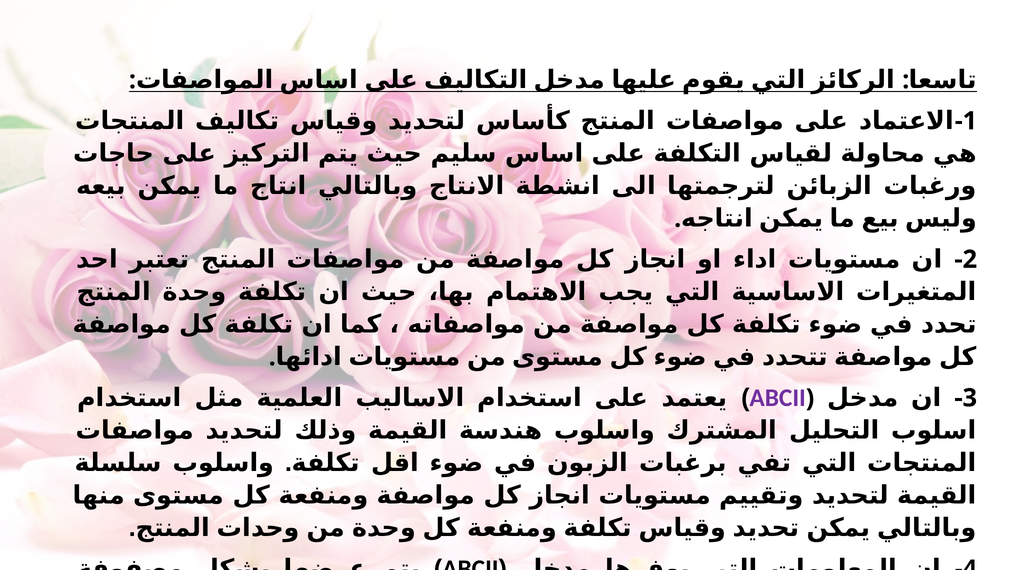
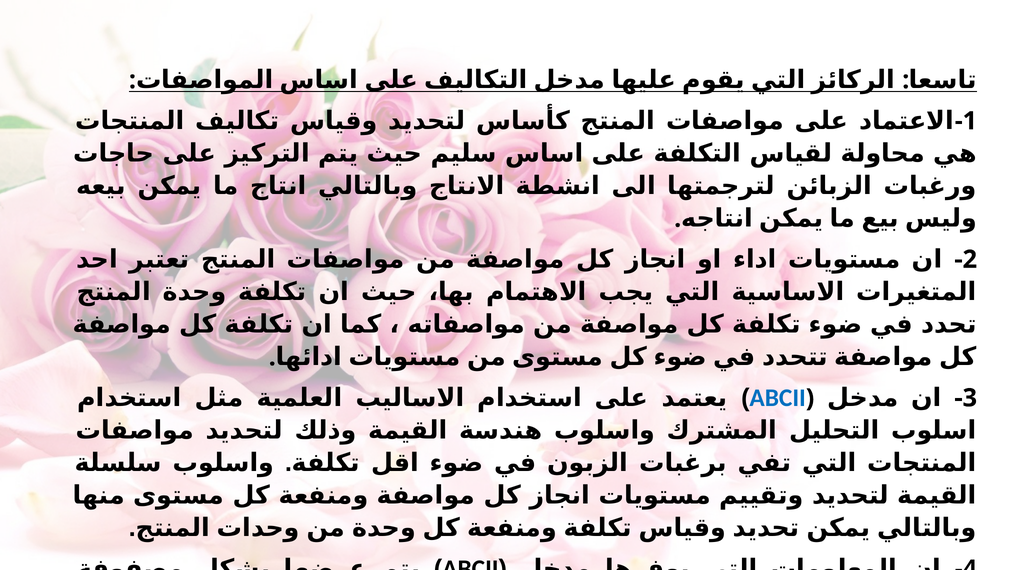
ABCII at (778, 398) colour: purple -> blue
